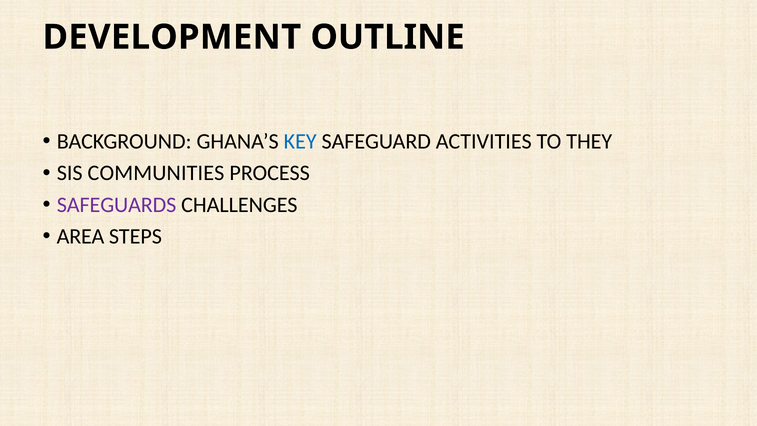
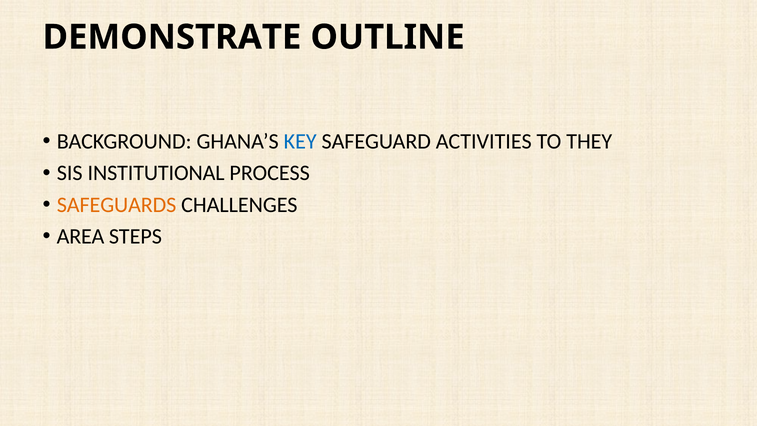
DEVELOPMENT: DEVELOPMENT -> DEMONSTRATE
COMMUNITIES: COMMUNITIES -> INSTITUTIONAL
SAFEGUARDS colour: purple -> orange
